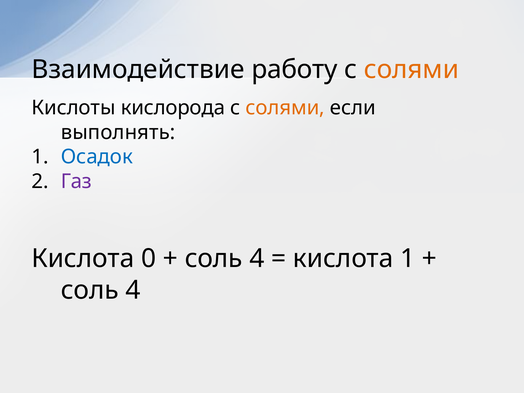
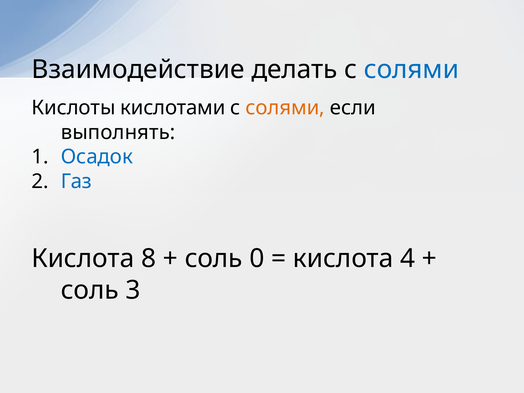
работу: работу -> делать
солями at (411, 70) colour: orange -> blue
кислорода: кислорода -> кислотами
Газ colour: purple -> blue
0: 0 -> 8
4 at (257, 259): 4 -> 0
кислота 1: 1 -> 4
4 at (133, 290): 4 -> 3
